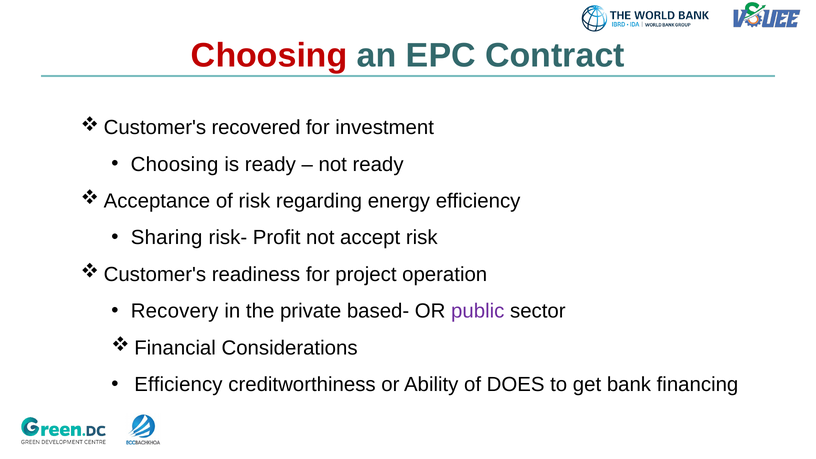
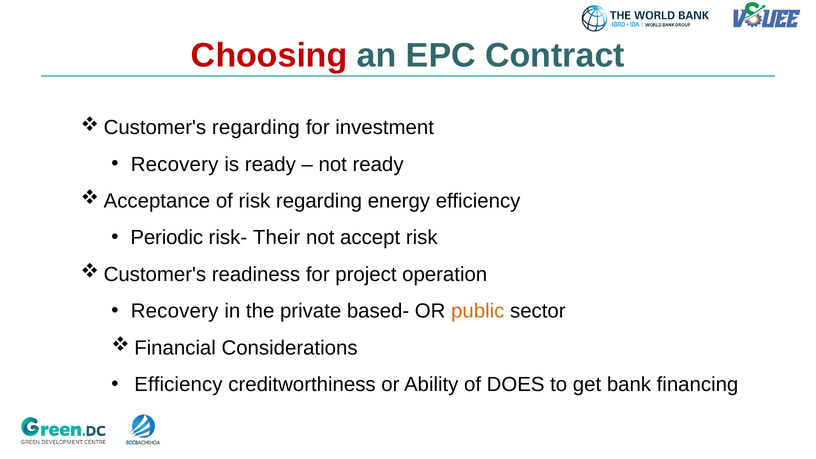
recovered at (256, 128): recovered -> regarding
Choosing at (175, 164): Choosing -> Recovery
Sharing: Sharing -> Periodic
Profit: Profit -> Their
public colour: purple -> orange
